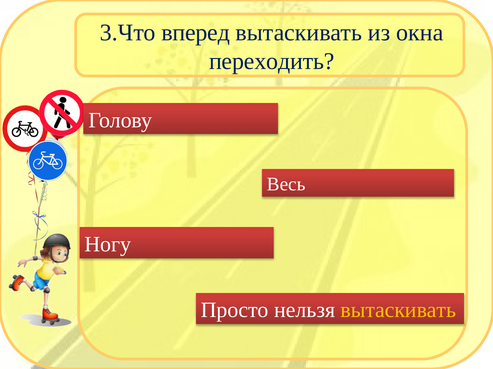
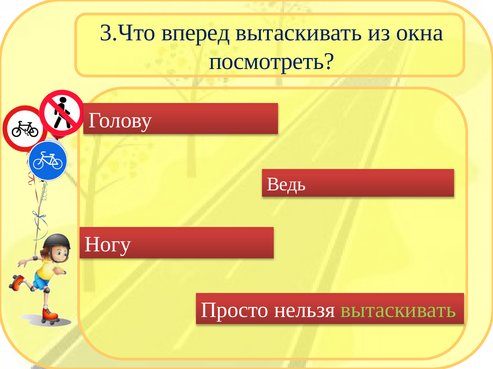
переходить: переходить -> посмотреть
Весь: Весь -> Ведь
вытаскивать at (398, 311) colour: yellow -> light green
